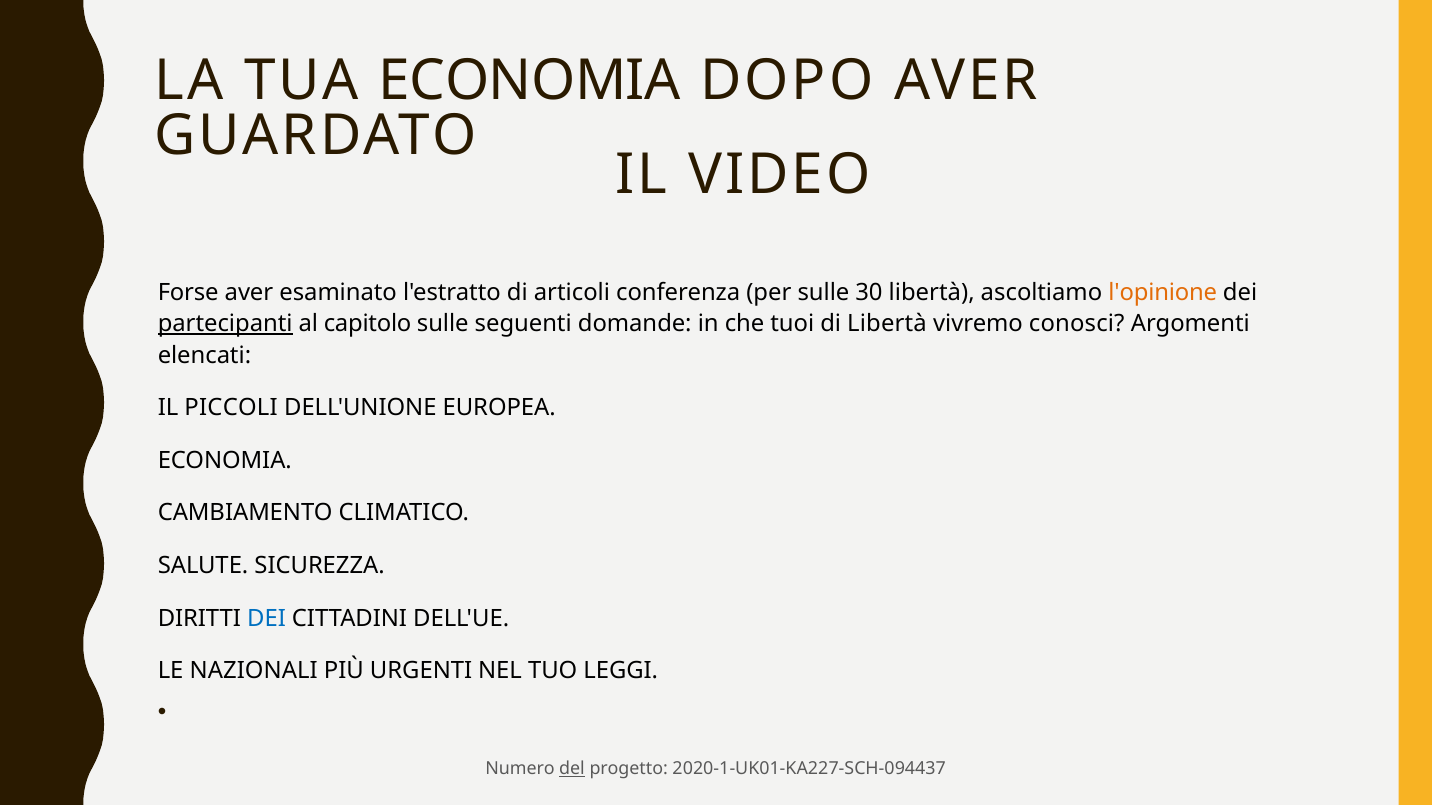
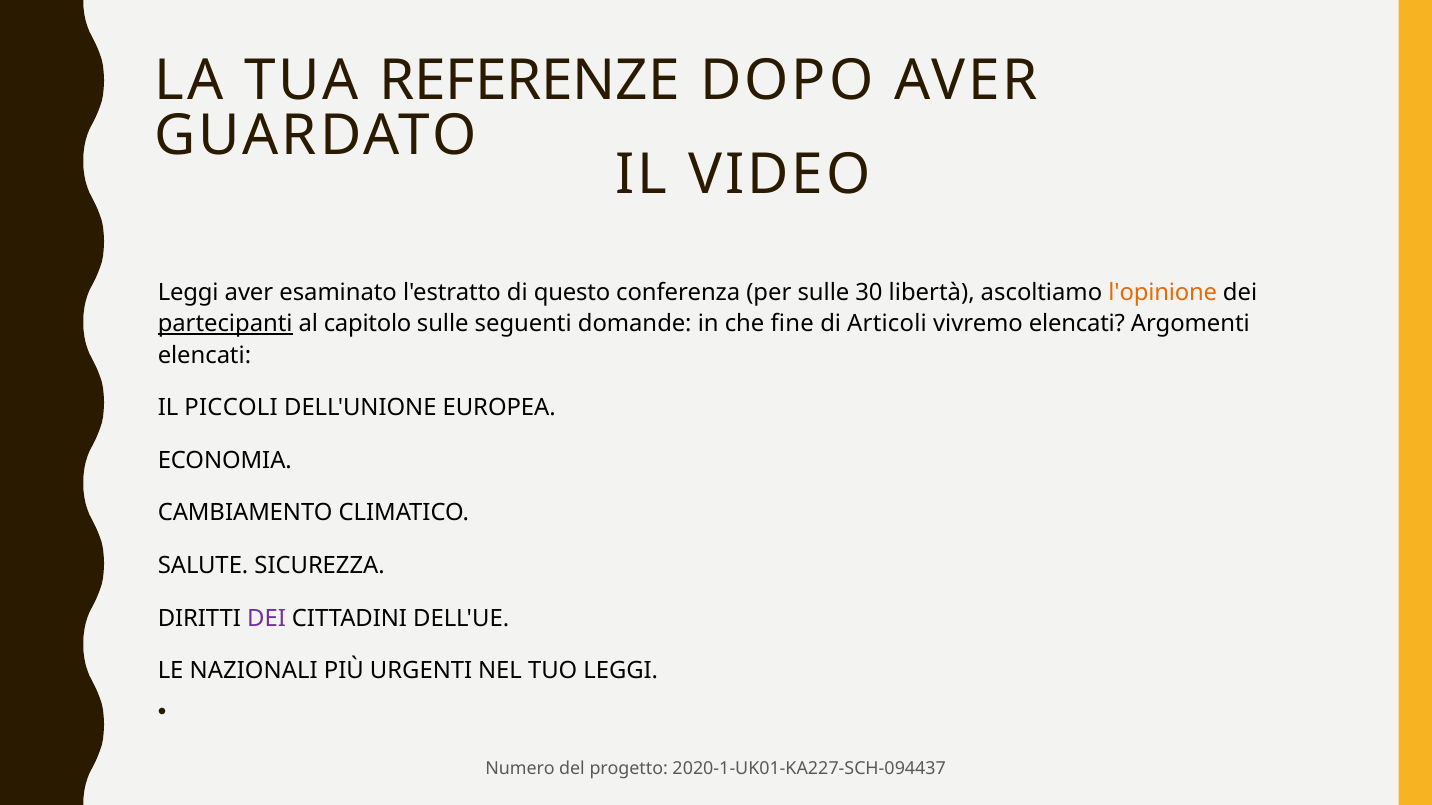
TUA ECONOMIA: ECONOMIA -> REFERENZE
Forse at (188, 293): Forse -> Leggi
articoli: articoli -> questo
tuoi: tuoi -> fine
di Libertà: Libertà -> Articoli
vivremo conosci: conosci -> elencati
DEI at (267, 619) colour: blue -> purple
del underline: present -> none
